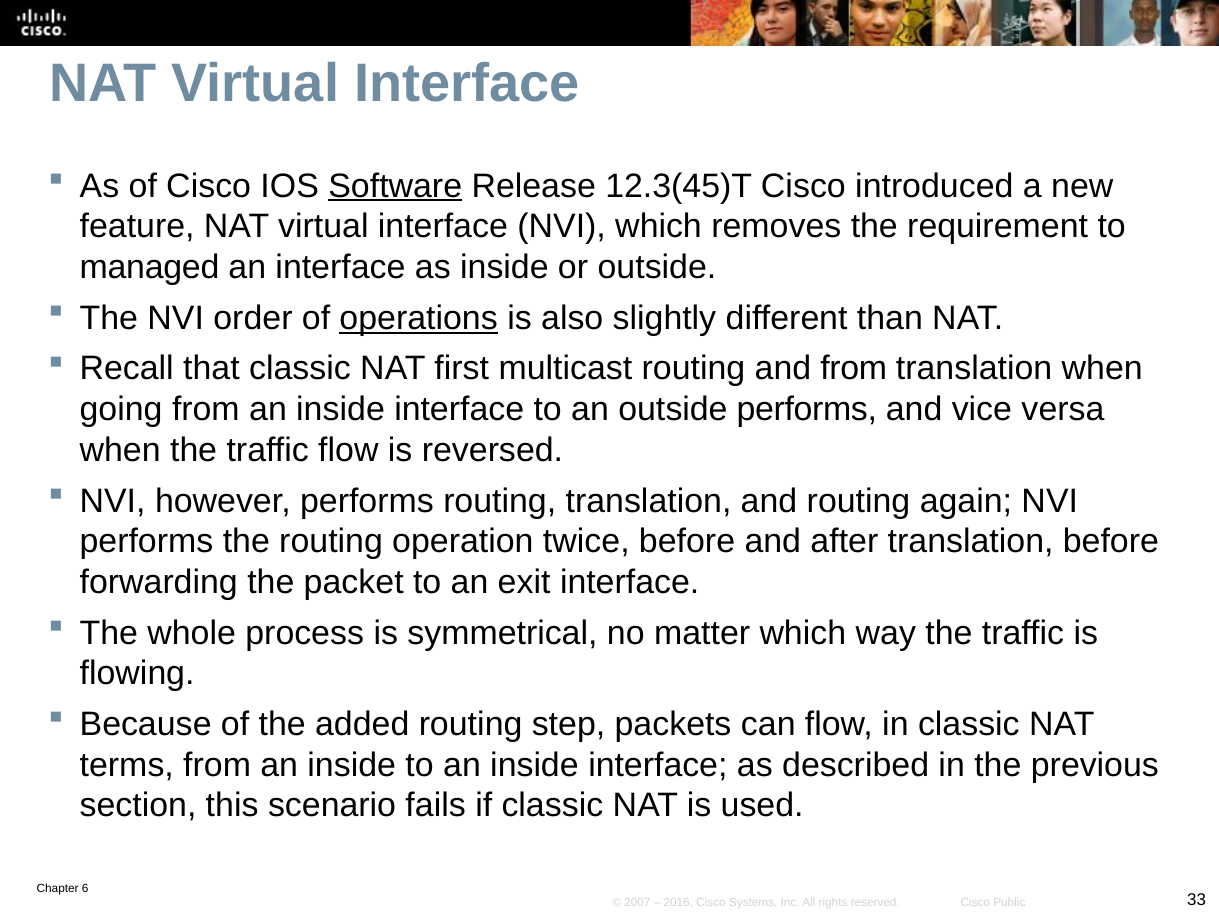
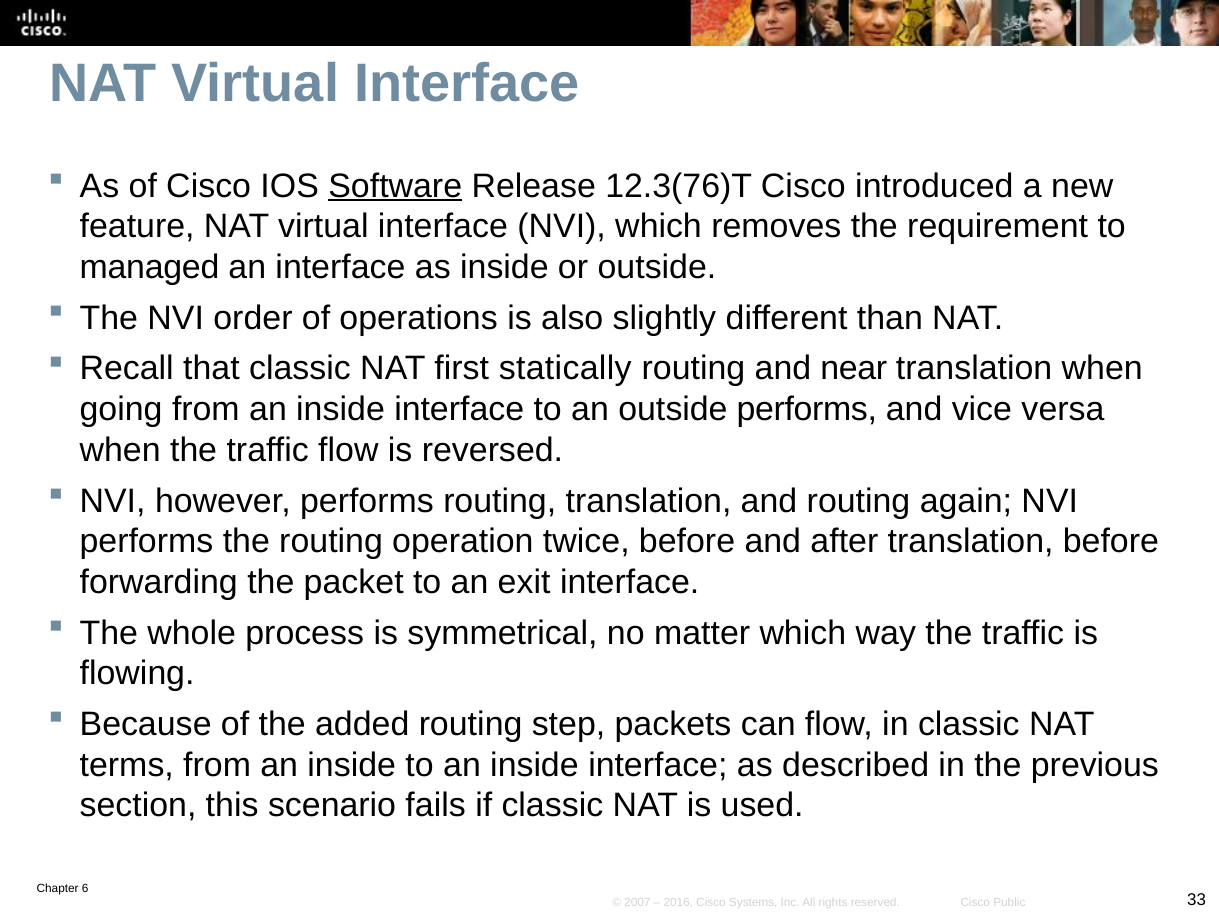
12.3(45)T: 12.3(45)T -> 12.3(76)T
operations underline: present -> none
multicast: multicast -> statically
and from: from -> near
